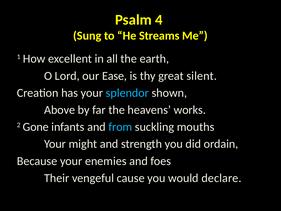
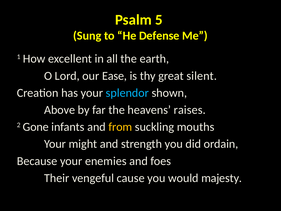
4: 4 -> 5
Streams: Streams -> Defense
works: works -> raises
from colour: light blue -> yellow
declare: declare -> majesty
